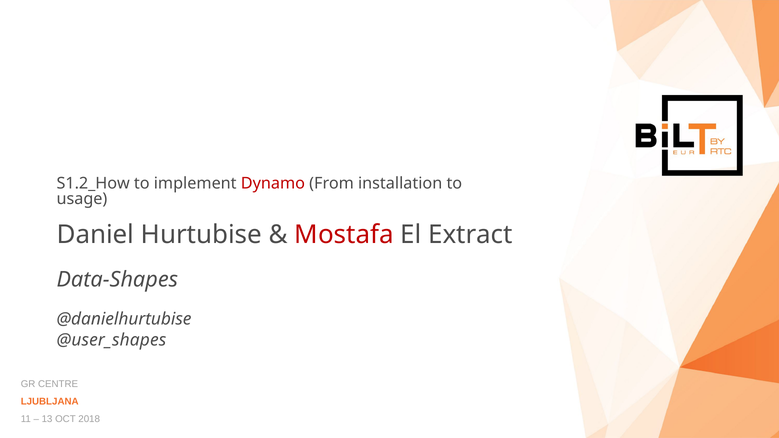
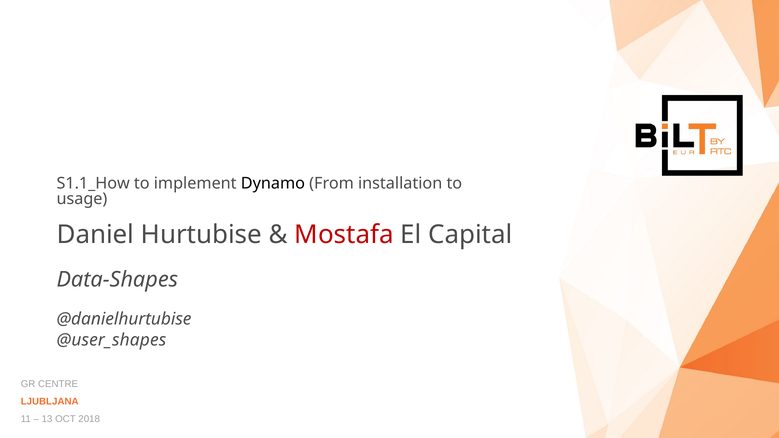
S1.2_How: S1.2_How -> S1.1_How
Dynamo colour: red -> black
Extract: Extract -> Capital
